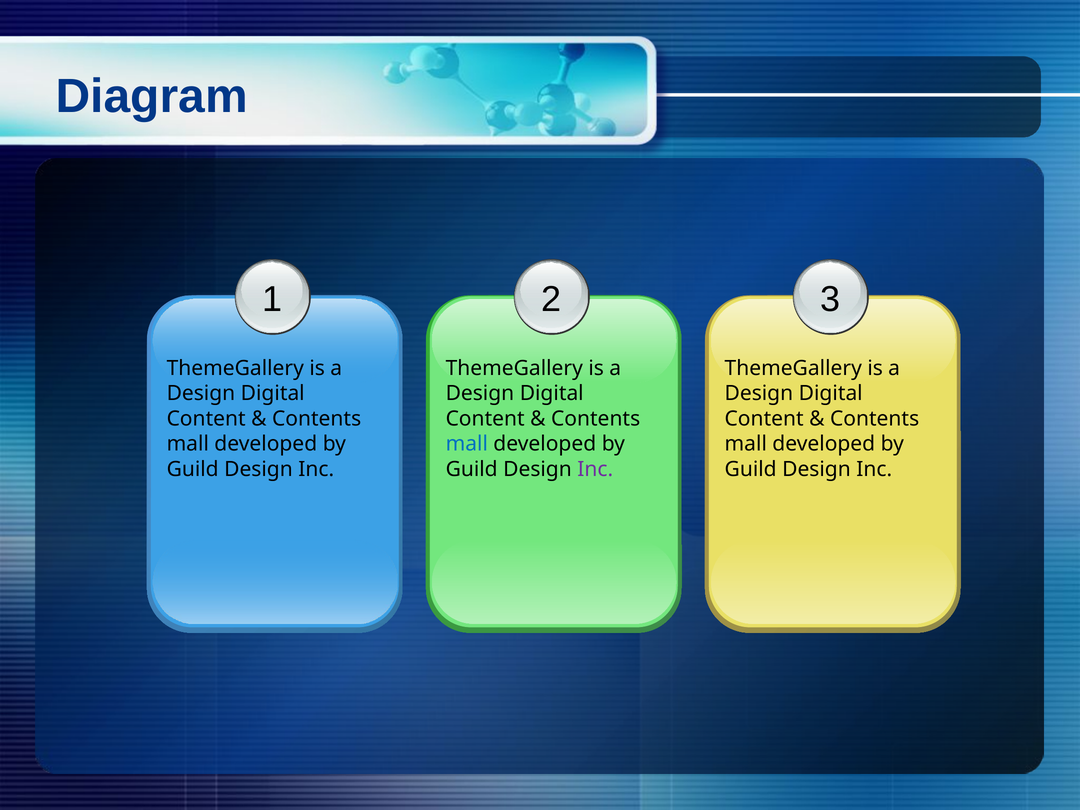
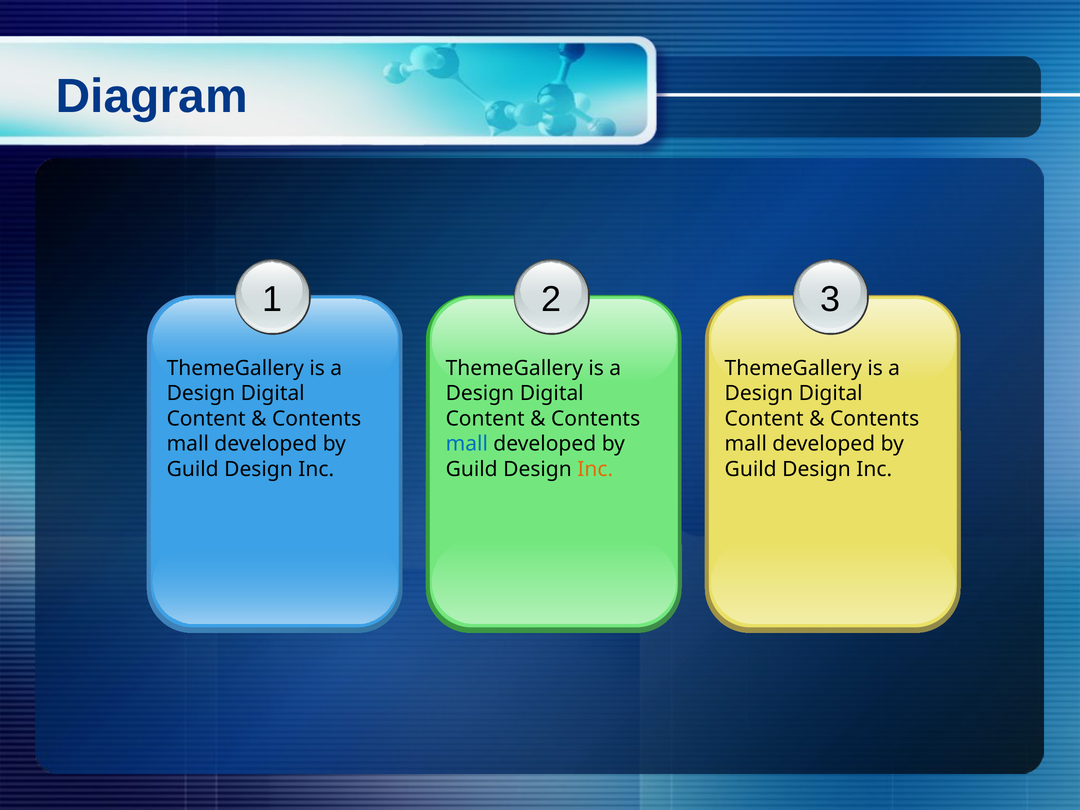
Inc at (595, 469) colour: purple -> orange
